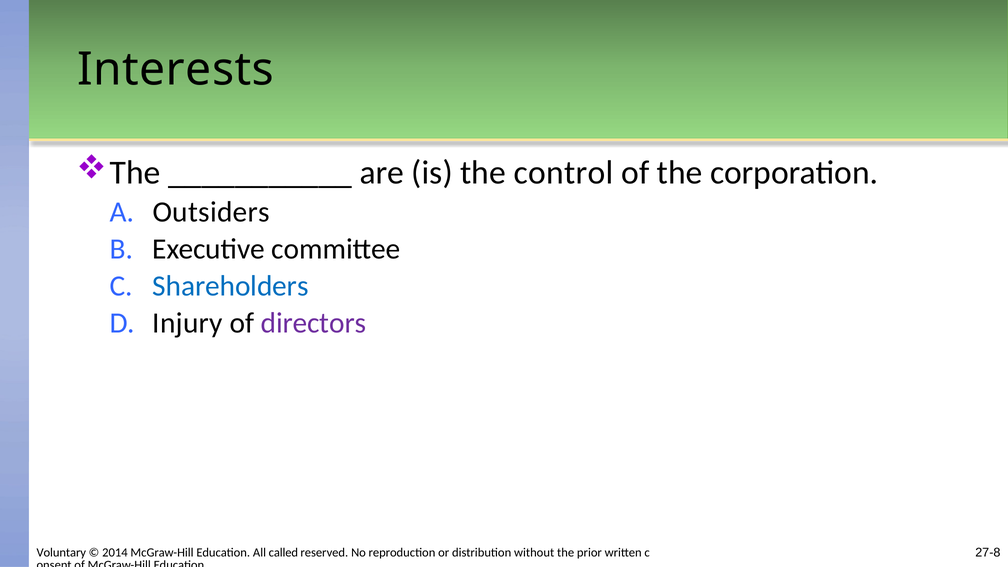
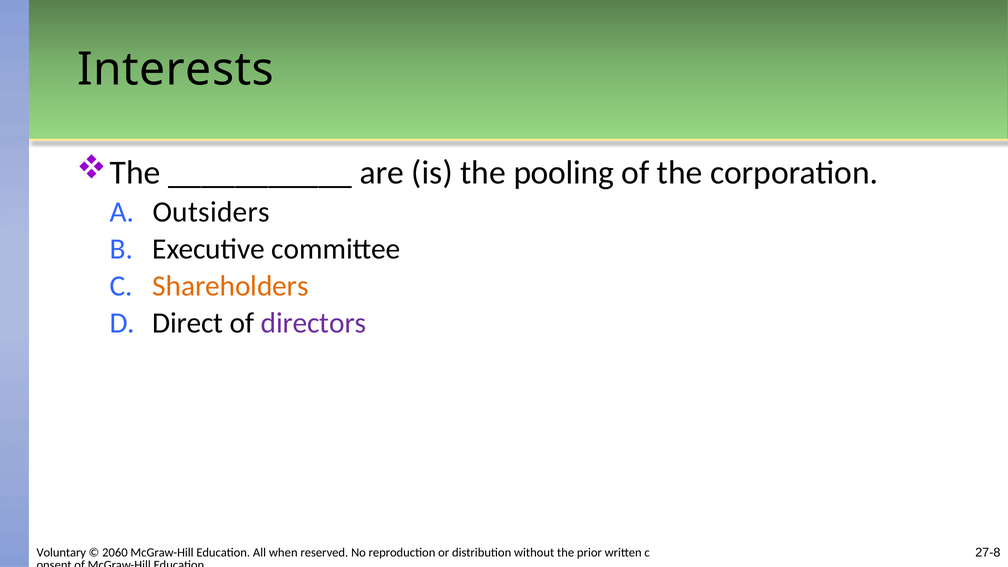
control: control -> pooling
Shareholders colour: blue -> orange
Injury: Injury -> Direct
2014: 2014 -> 2060
called: called -> when
